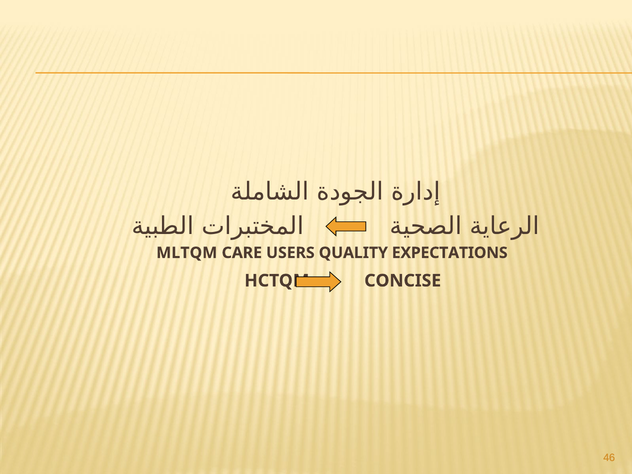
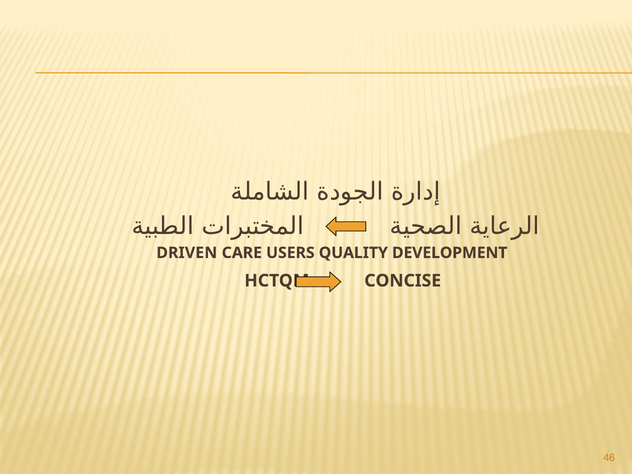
MLTQM: MLTQM -> DRIVEN
EXPECTATIONS: EXPECTATIONS -> DEVELOPMENT
